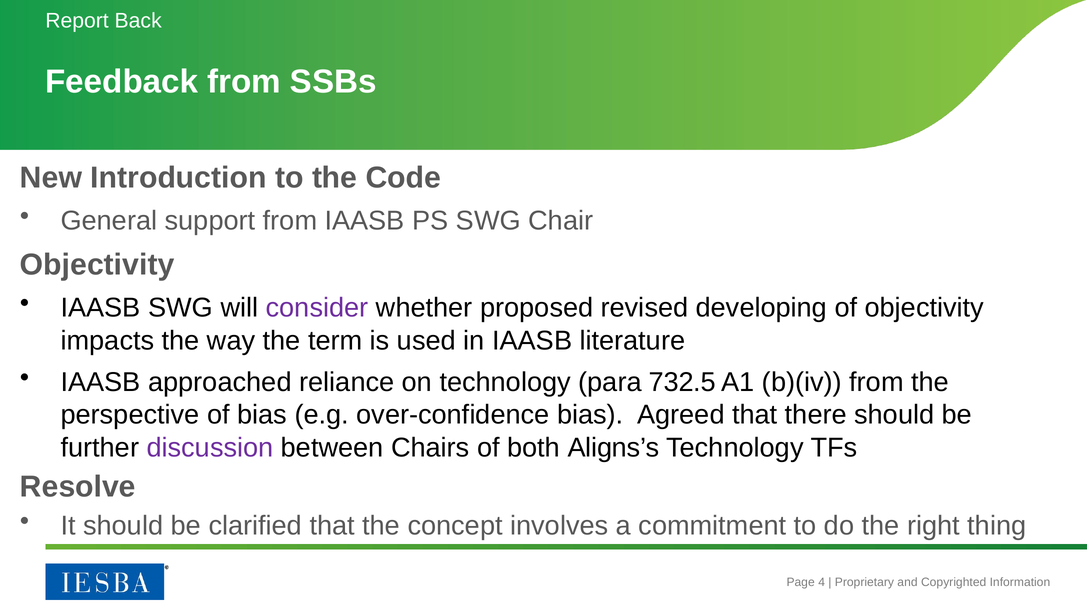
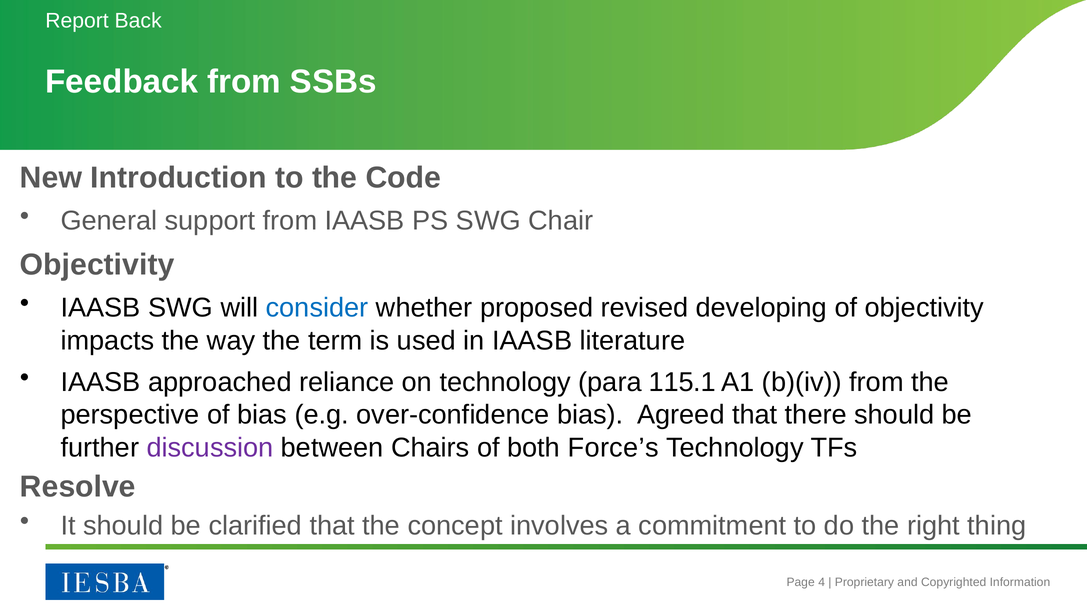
consider colour: purple -> blue
732.5: 732.5 -> 115.1
Aligns’s: Aligns’s -> Force’s
